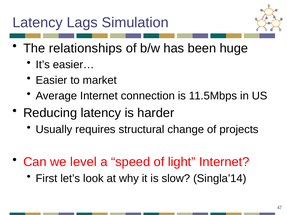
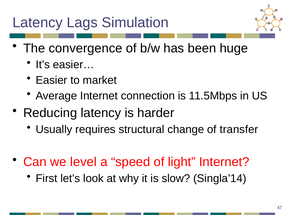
relationships: relationships -> convergence
projects: projects -> transfer
